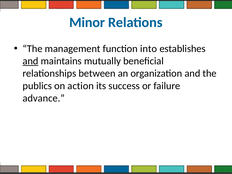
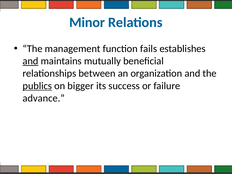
into: into -> fails
publics underline: none -> present
action: action -> bigger
